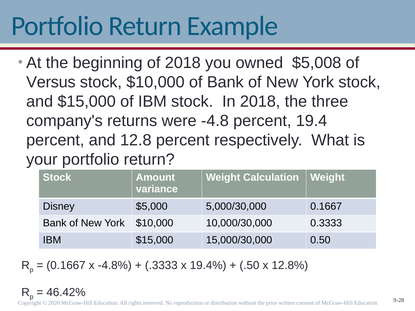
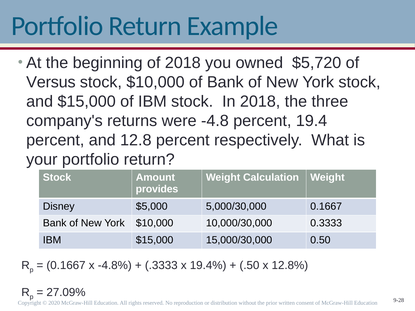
$5,008: $5,008 -> $5,720
variance: variance -> provides
46.42%: 46.42% -> 27.09%
